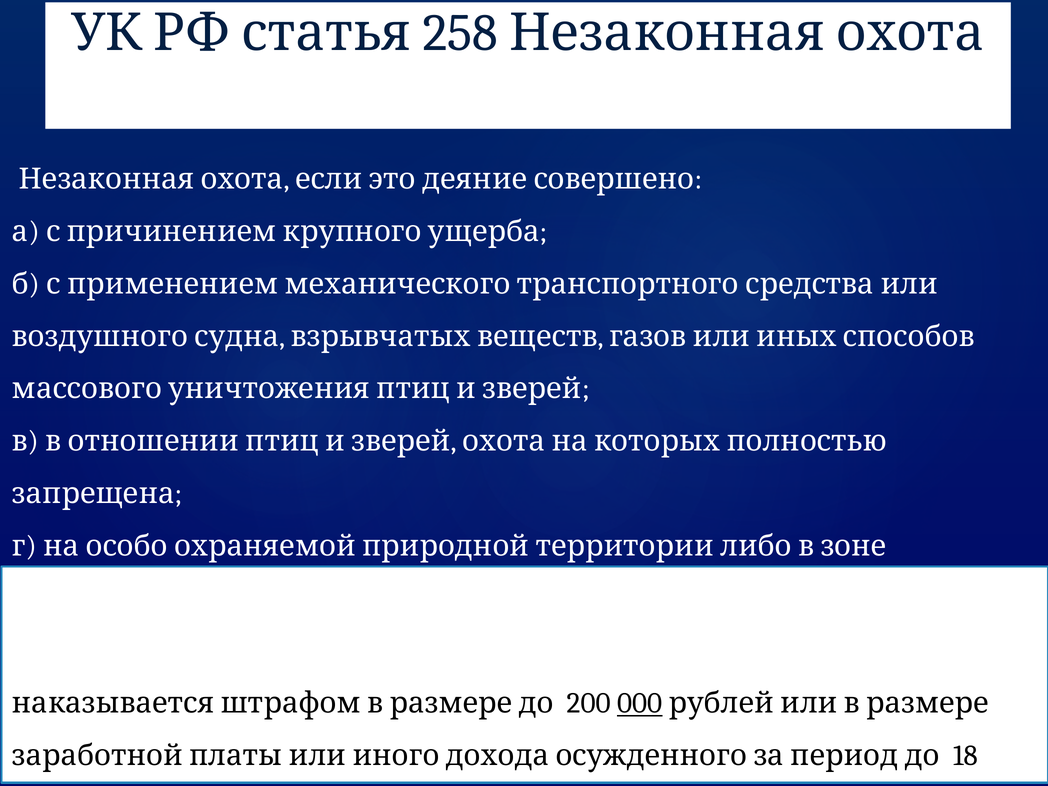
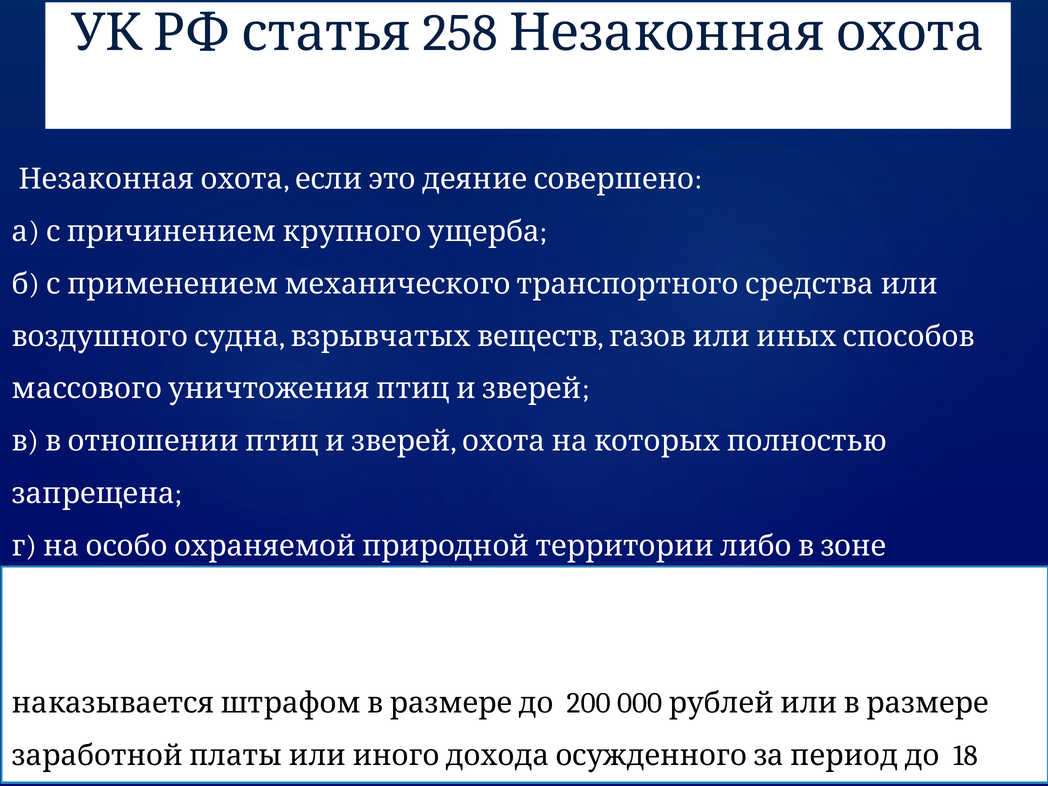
000 underline: present -> none
